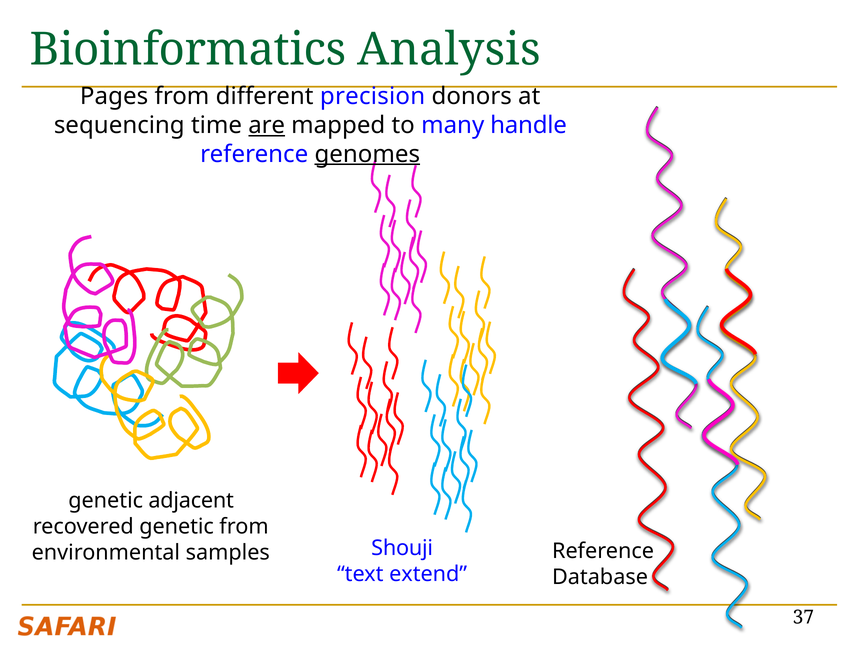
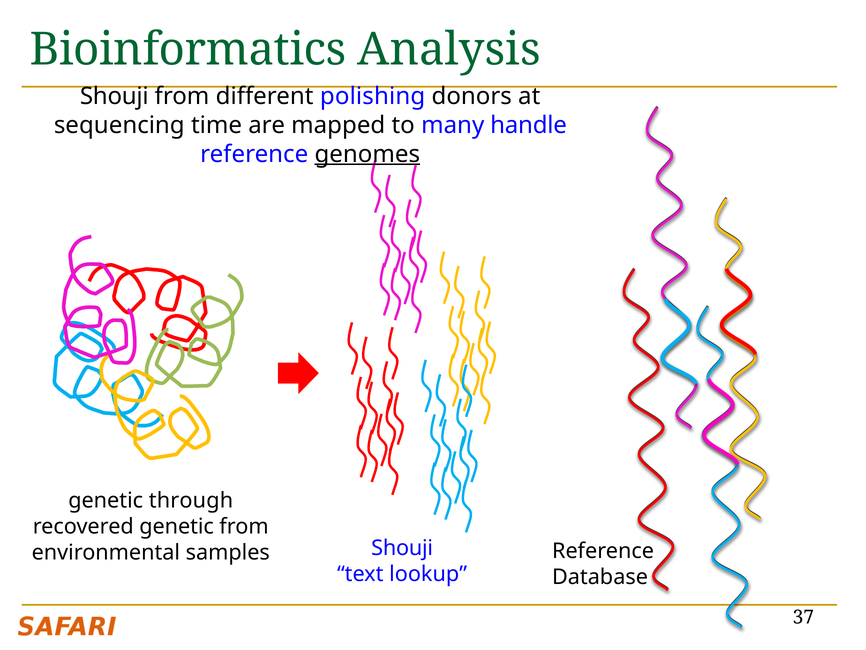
Pages at (114, 96): Pages -> Shouji
precision: precision -> polishing
are underline: present -> none
adjacent: adjacent -> through
extend: extend -> lookup
